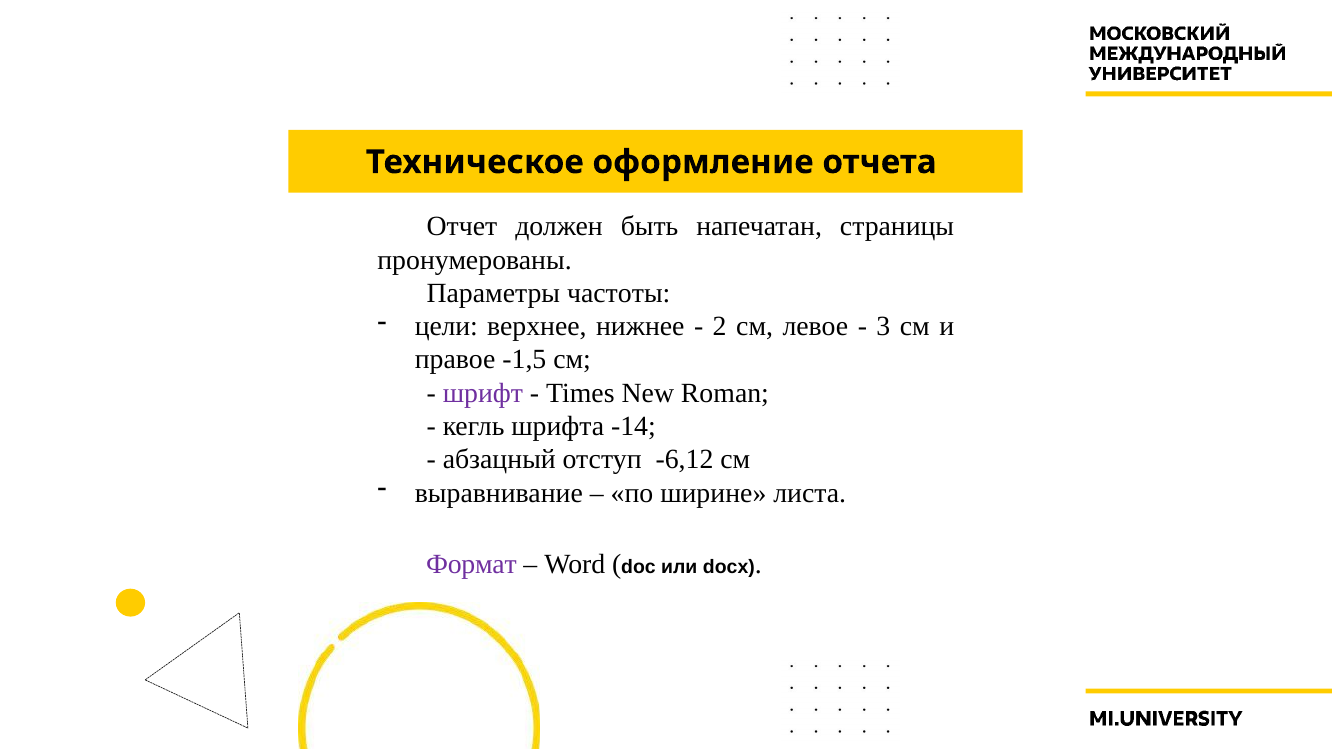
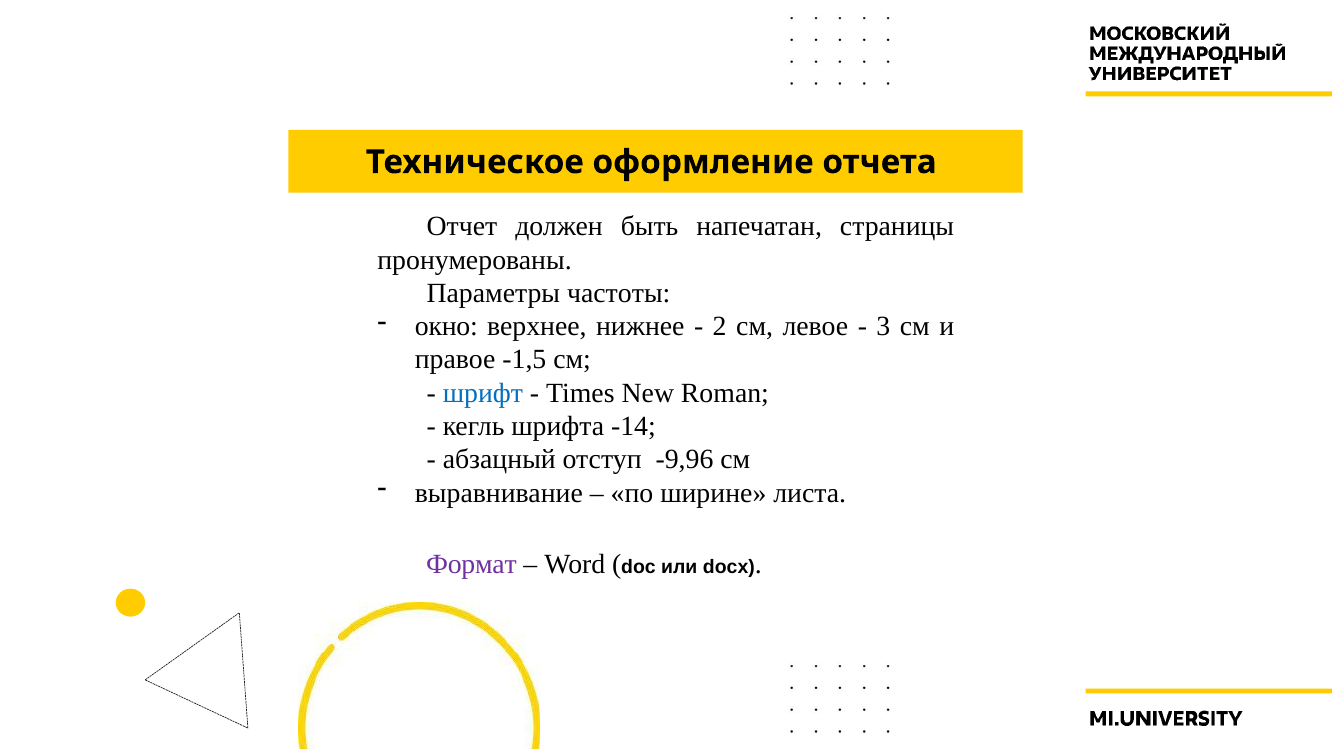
цели: цели -> окно
шрифт colour: purple -> blue
-6,12: -6,12 -> -9,96
